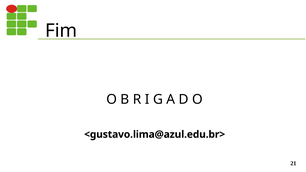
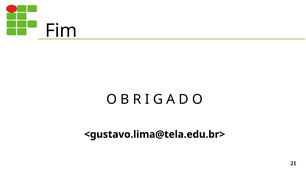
<gustavo.lima@azul.edu.br>: <gustavo.lima@azul.edu.br> -> <gustavo.lima@tela.edu.br>
